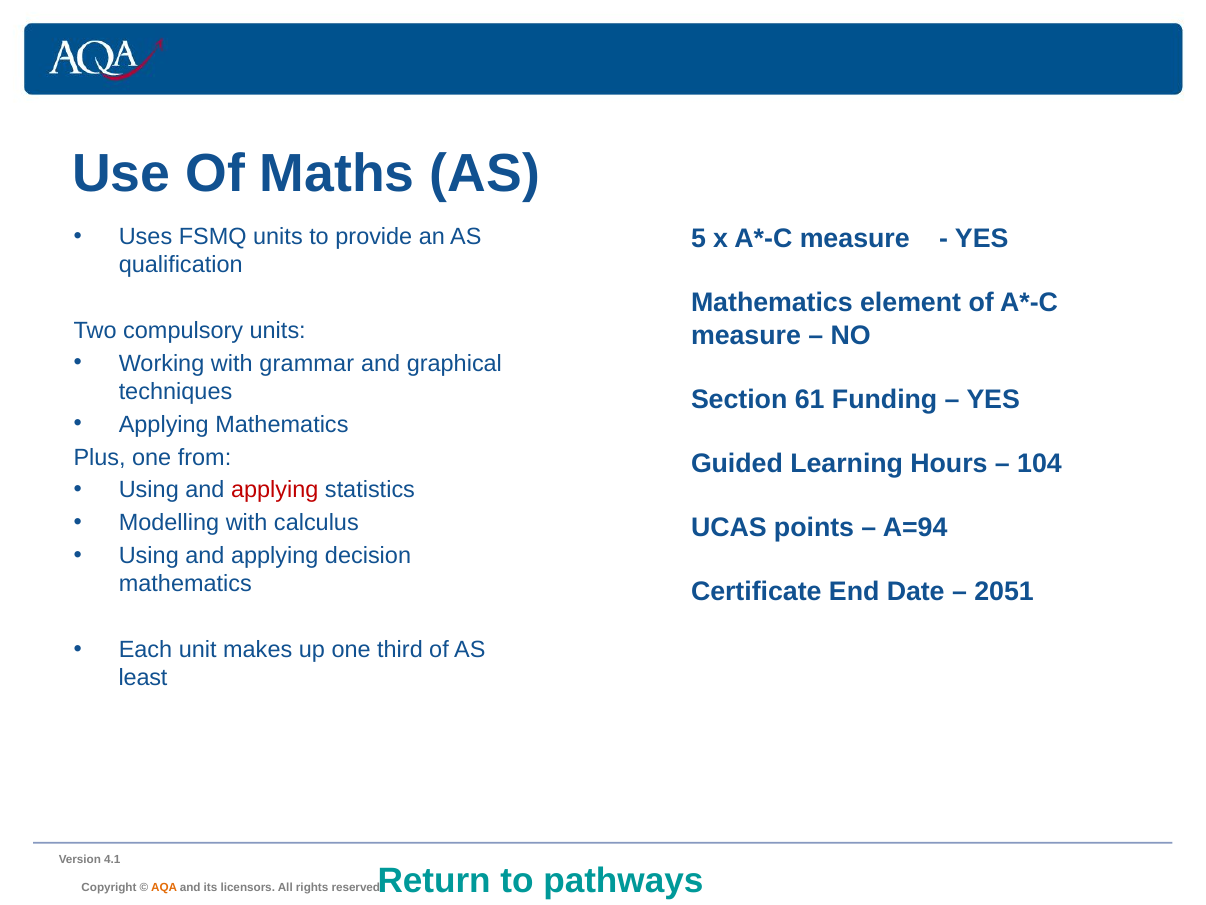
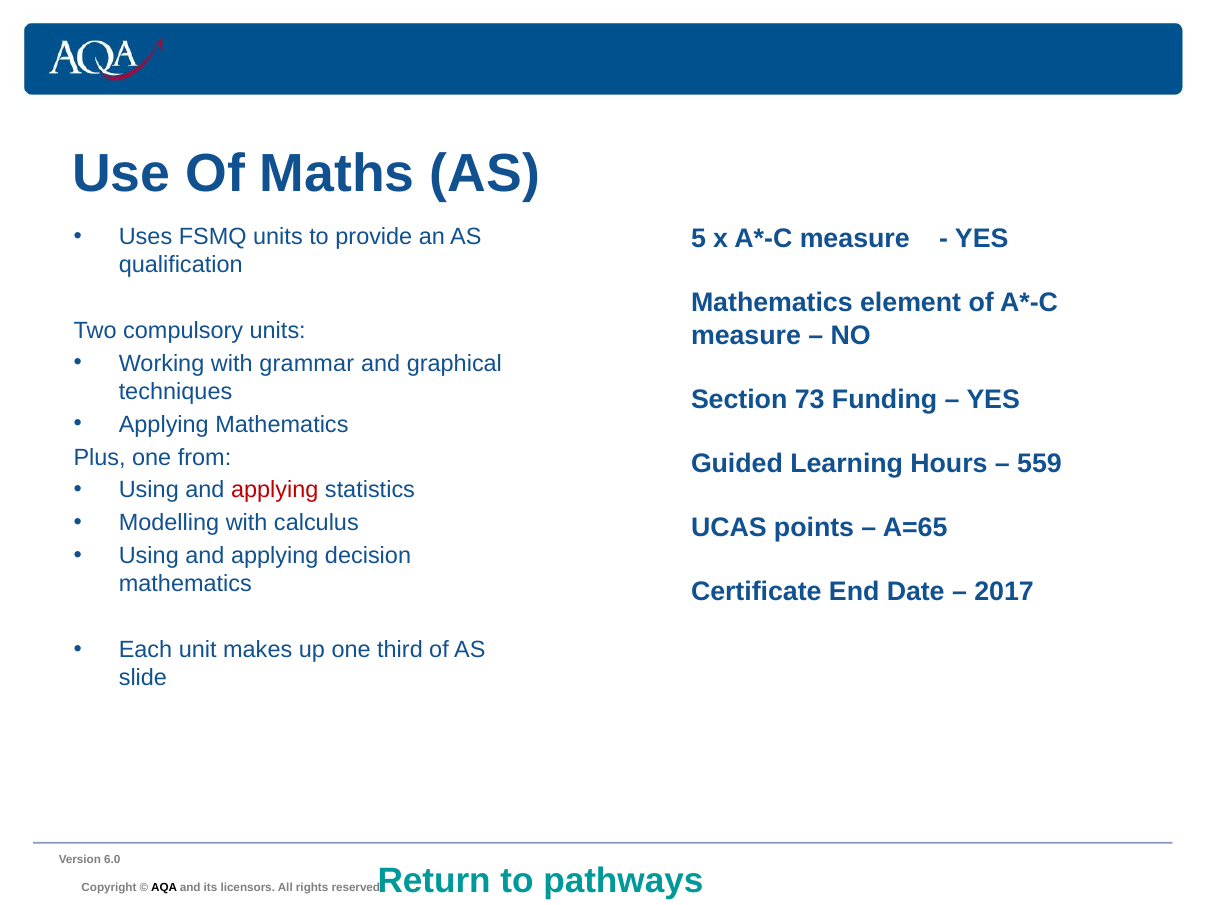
61: 61 -> 73
104: 104 -> 559
A=94: A=94 -> A=65
2051: 2051 -> 2017
least: least -> slide
4.1: 4.1 -> 6.0
AQA colour: orange -> black
